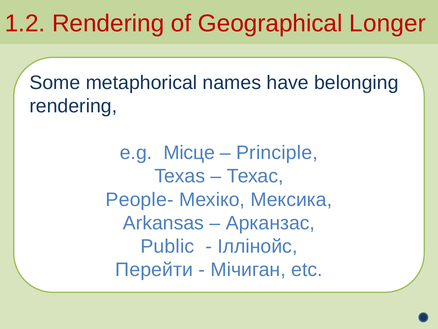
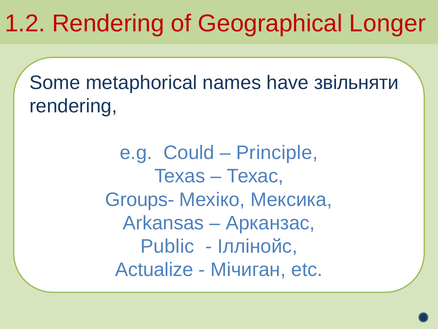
belonging: belonging -> звільняти
Місце: Місце -> Could
People-: People- -> Groups-
Перейти: Перейти -> Actualize
